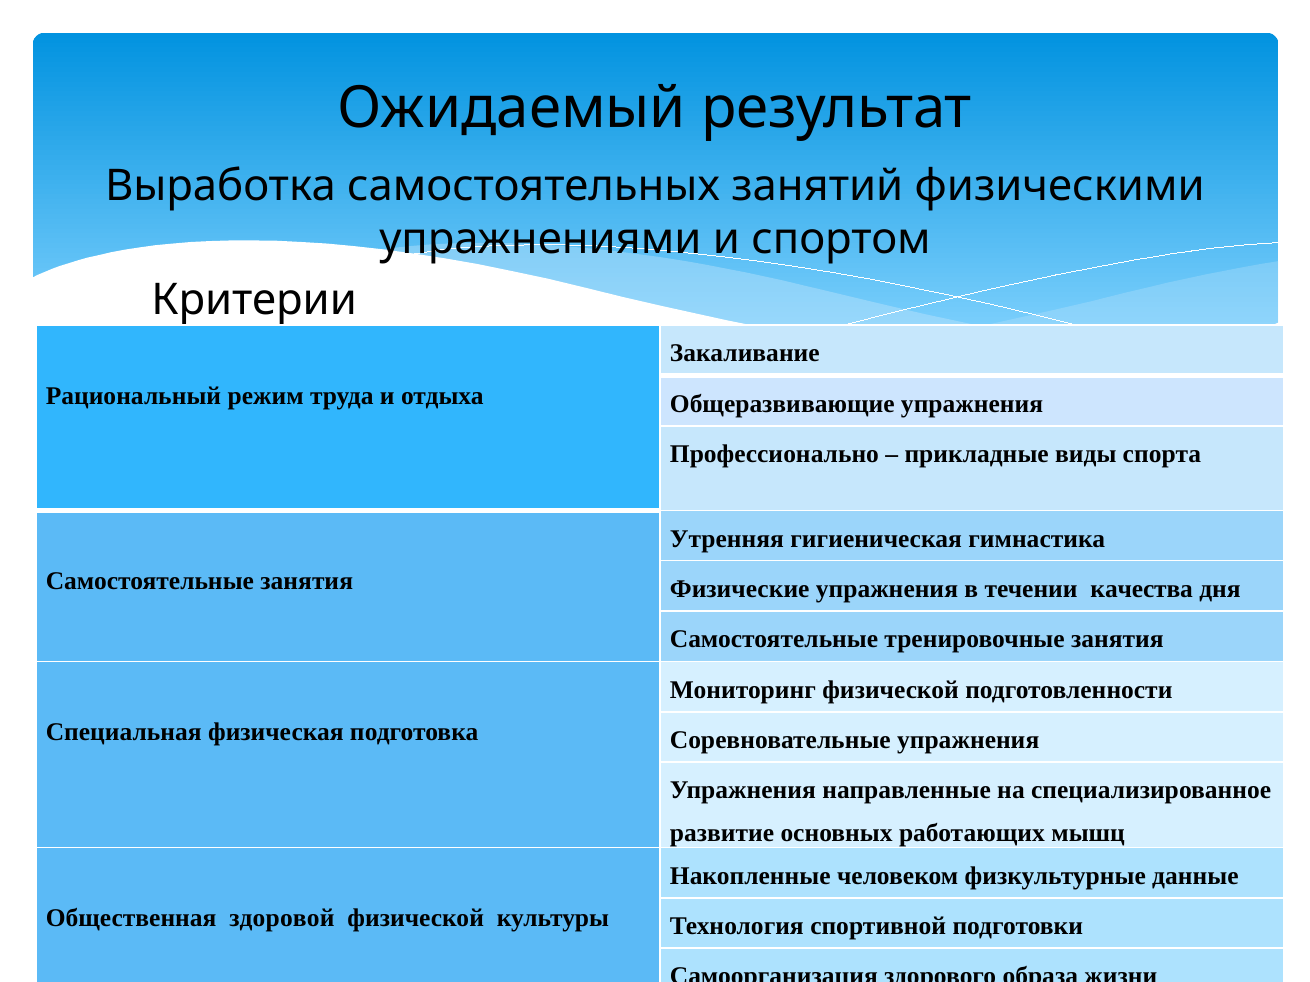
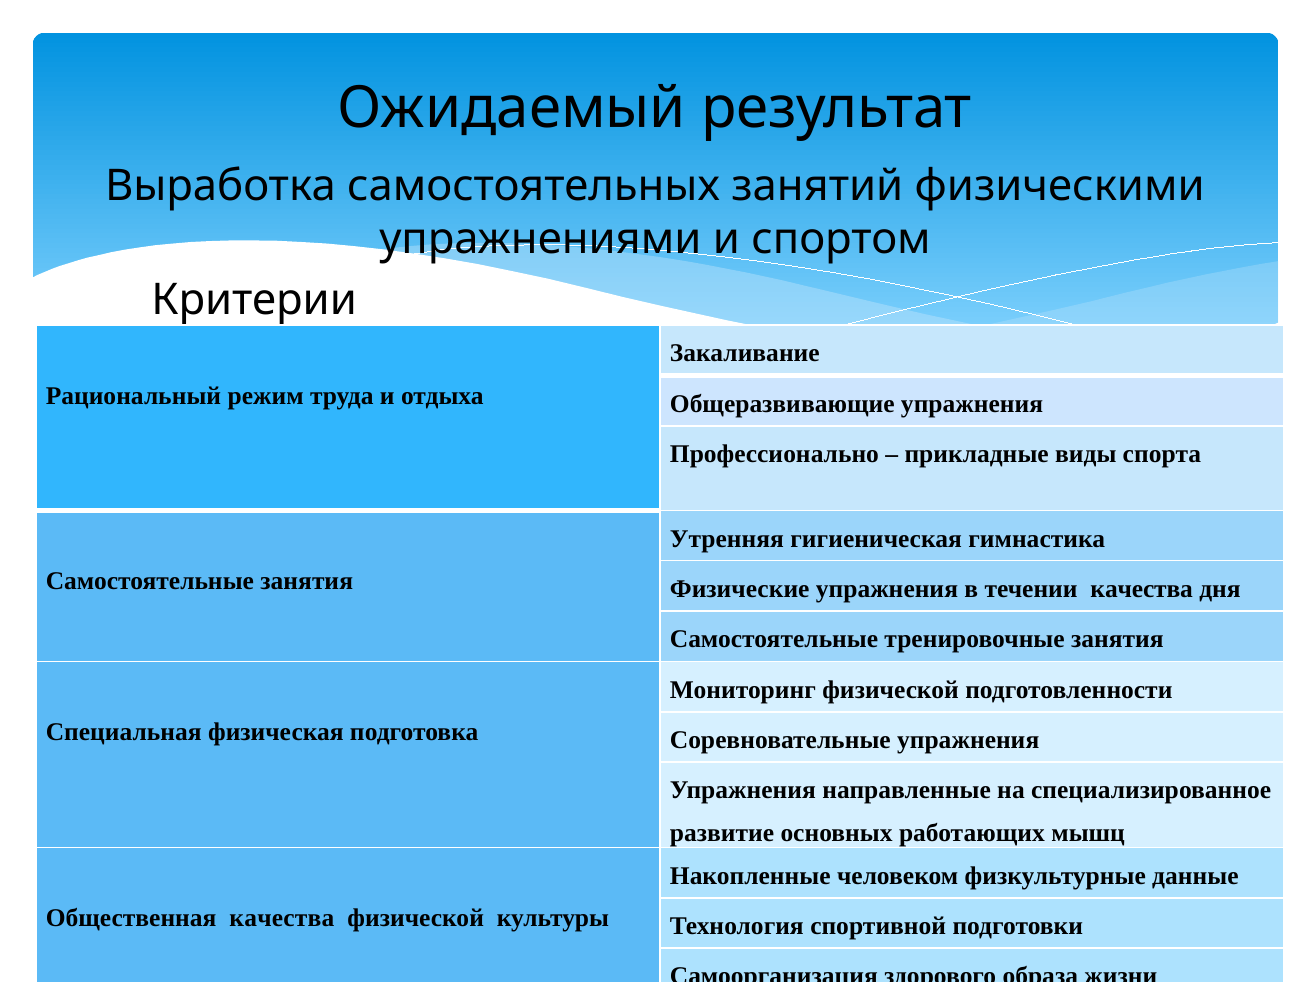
Общественная здоровой: здоровой -> качества
